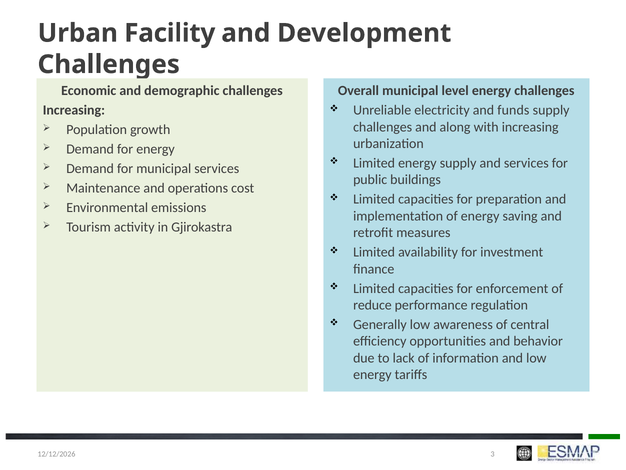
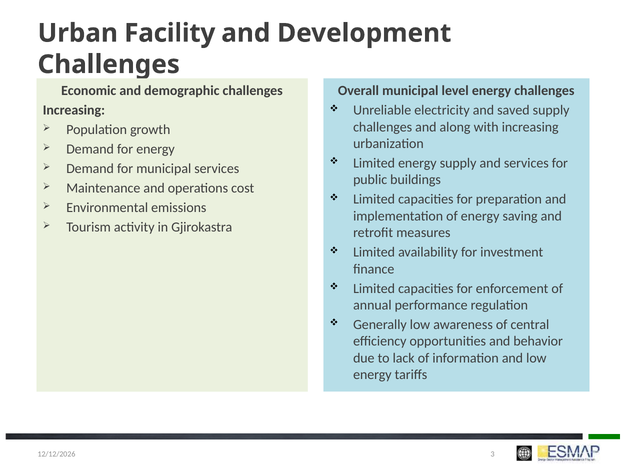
funds: funds -> saved
reduce: reduce -> annual
